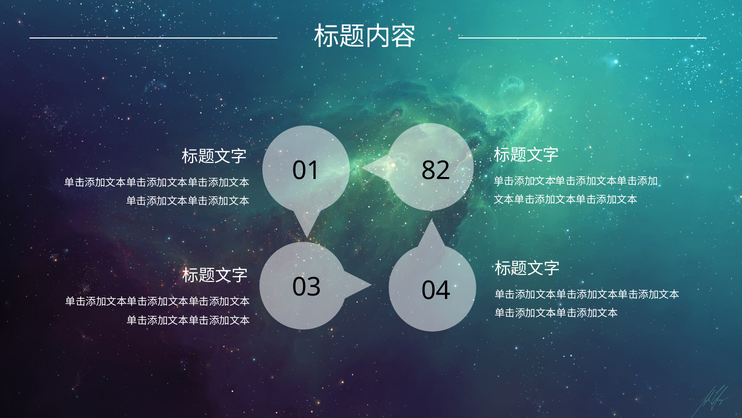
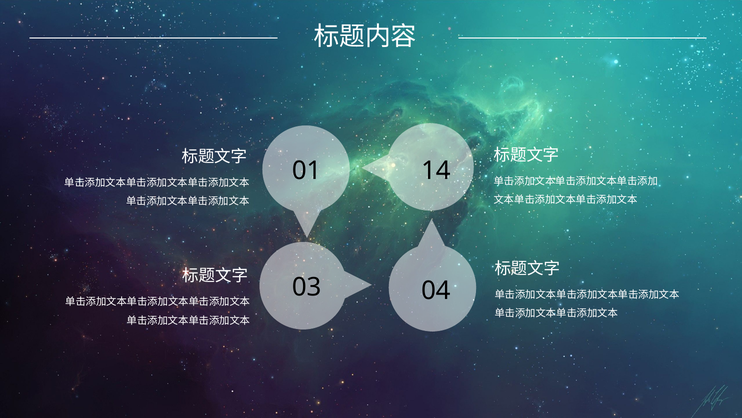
82: 82 -> 14
